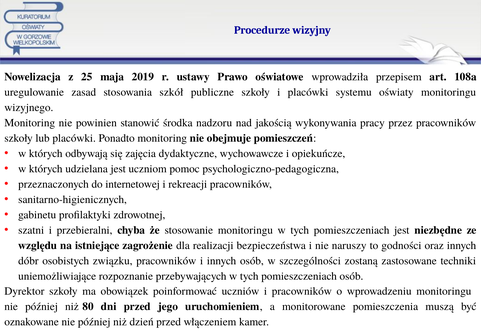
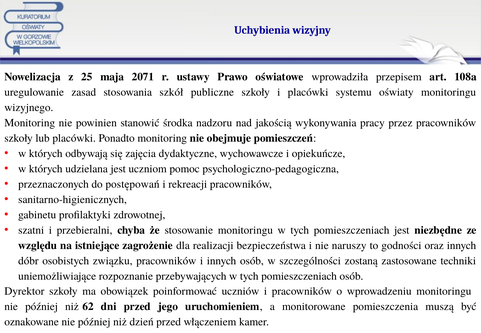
Procedurze: Procedurze -> Uchybienia
2019: 2019 -> 2071
internetowej: internetowej -> postępowań
80: 80 -> 62
